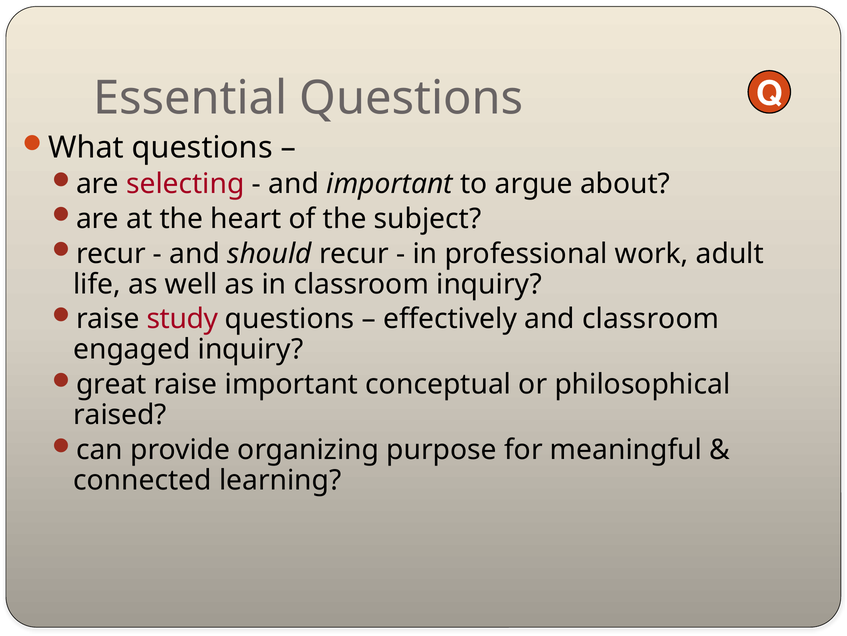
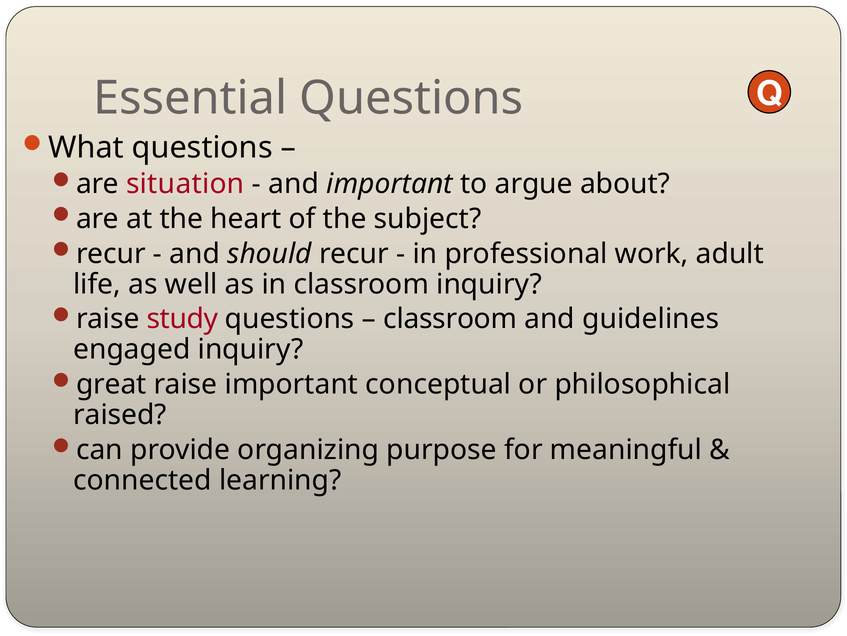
selecting: selecting -> situation
effectively at (450, 319): effectively -> classroom
and classroom: classroom -> guidelines
